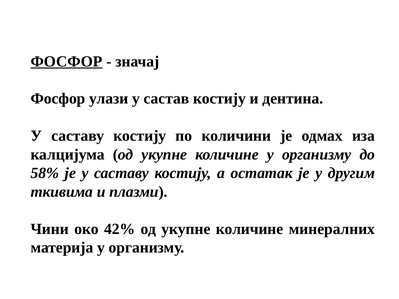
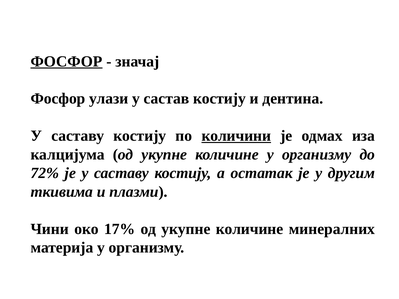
количини underline: none -> present
58%: 58% -> 72%
42%: 42% -> 17%
